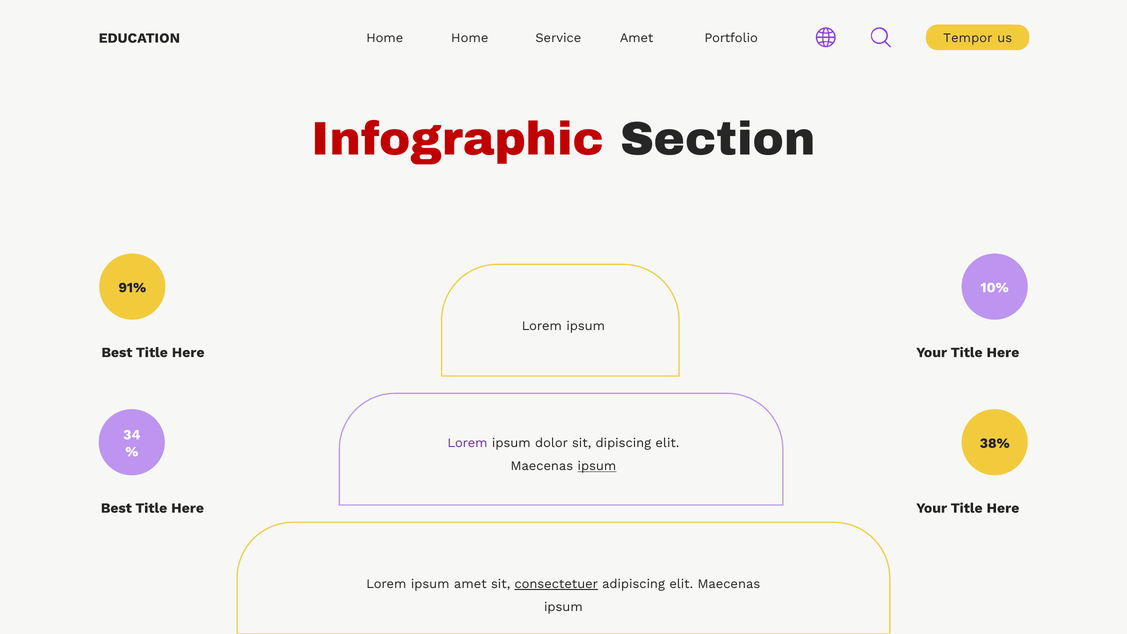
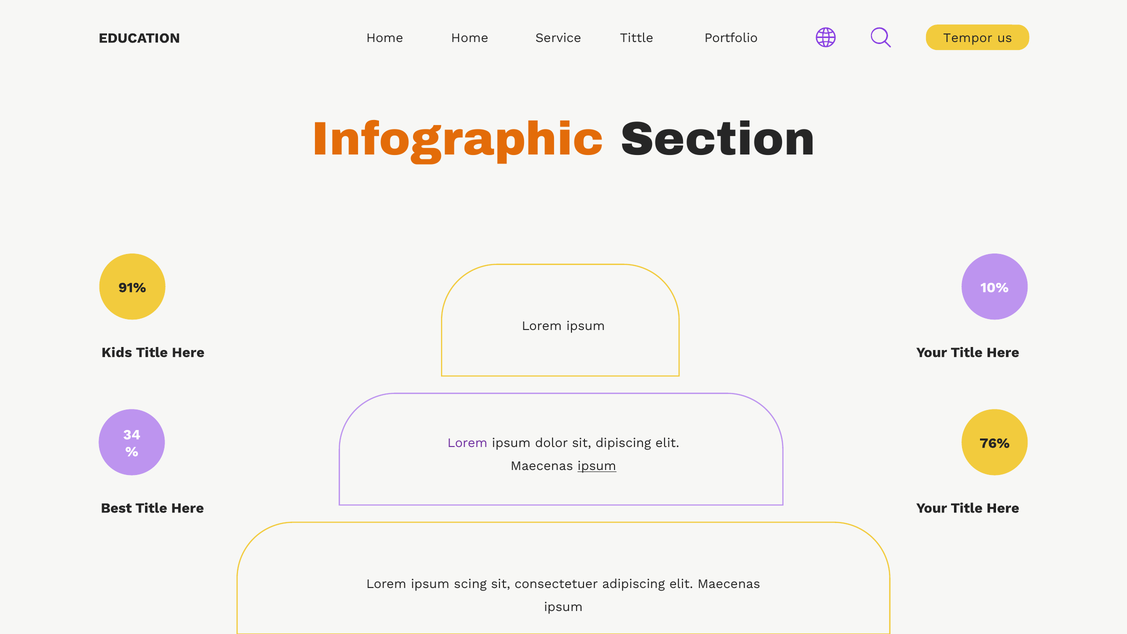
Service Amet: Amet -> Tittle
Infographic colour: red -> orange
Best at (117, 352): Best -> Kids
38%: 38% -> 76%
ipsum amet: amet -> scing
consectetuer underline: present -> none
